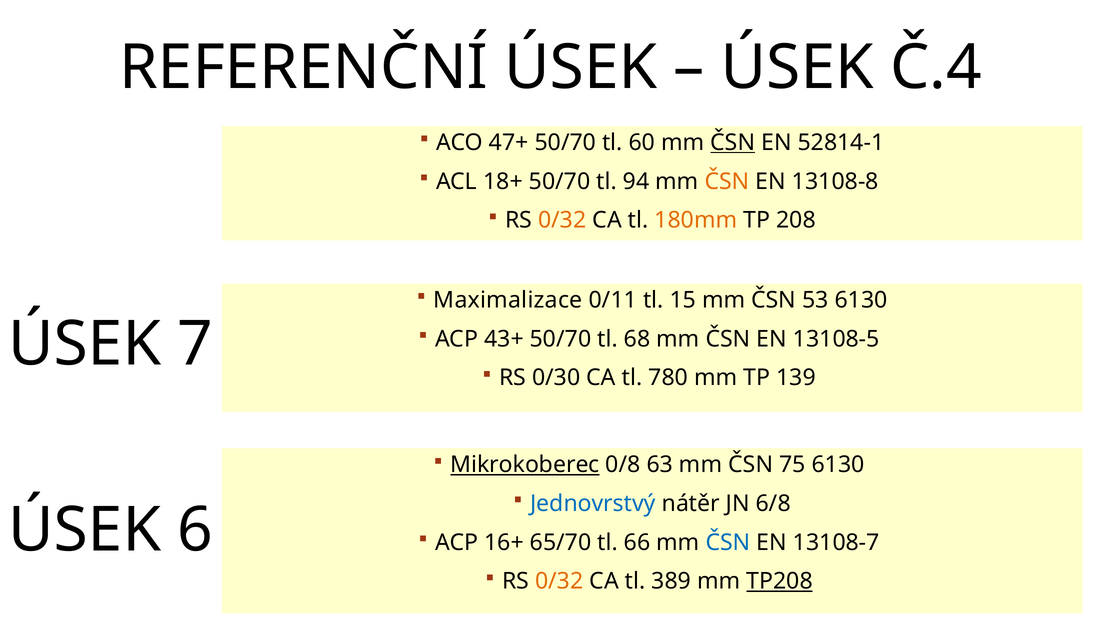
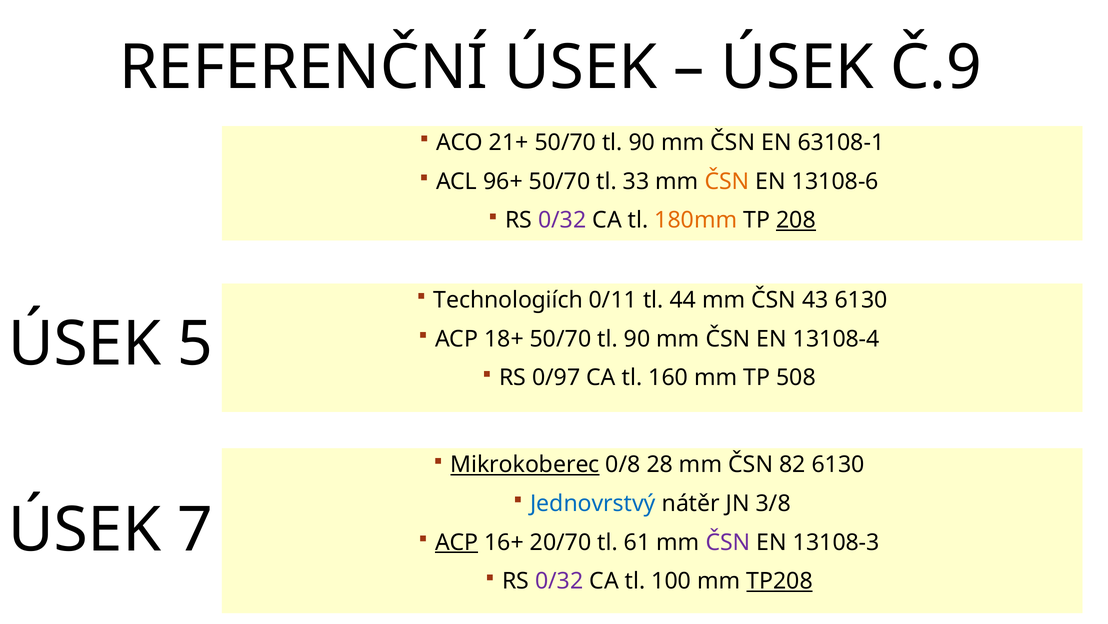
Č.4: Č.4 -> Č.9
47+: 47+ -> 21+
60 at (642, 142): 60 -> 90
ČSN at (733, 142) underline: present -> none
52814-1: 52814-1 -> 63108-1
18+: 18+ -> 96+
94: 94 -> 33
13108-8: 13108-8 -> 13108-6
0/32 at (562, 220) colour: orange -> purple
208 underline: none -> present
Maximalizace: Maximalizace -> Technologiích
15: 15 -> 44
53: 53 -> 43
7: 7 -> 5
43+: 43+ -> 18+
68 at (637, 339): 68 -> 90
13108-5: 13108-5 -> 13108-4
0/30: 0/30 -> 0/97
780: 780 -> 160
139: 139 -> 508
63: 63 -> 28
75: 75 -> 82
6/8: 6/8 -> 3/8
6: 6 -> 7
ACP at (457, 542) underline: none -> present
65/70: 65/70 -> 20/70
66: 66 -> 61
ČSN at (728, 542) colour: blue -> purple
13108-7: 13108-7 -> 13108-3
0/32 at (559, 581) colour: orange -> purple
389: 389 -> 100
